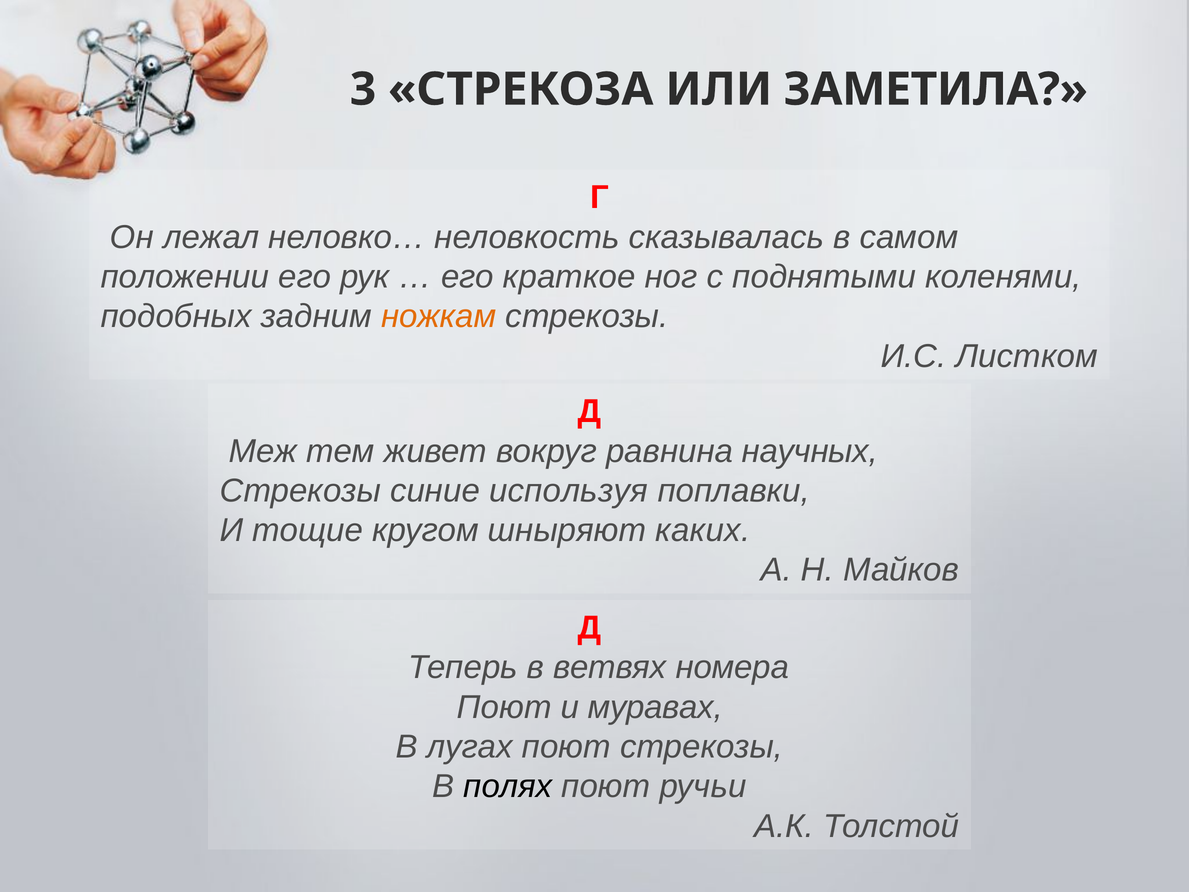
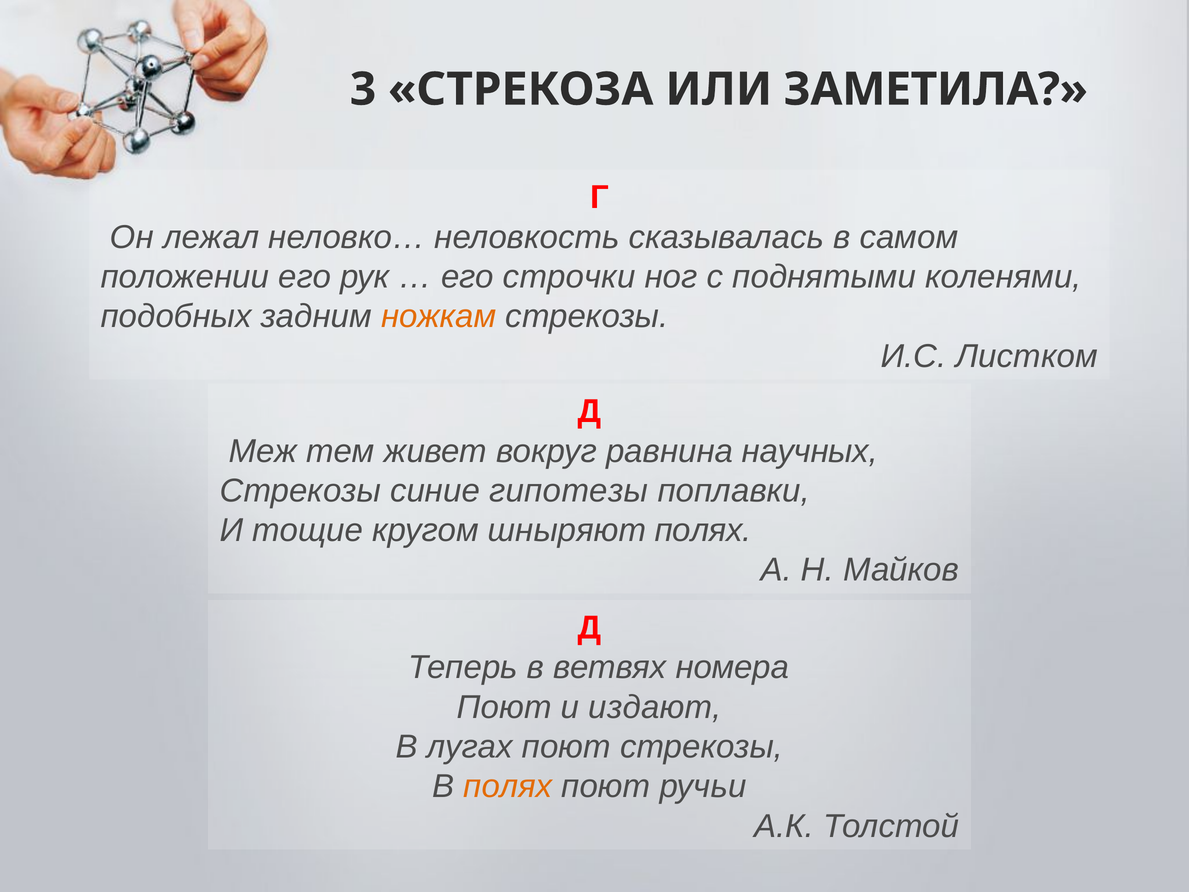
краткое: краткое -> строчки
используя: используя -> гипотезы
шныряют каких: каких -> полях
муравах: муравах -> издают
полях at (508, 786) colour: black -> orange
